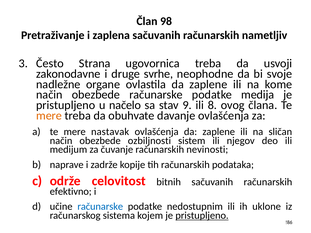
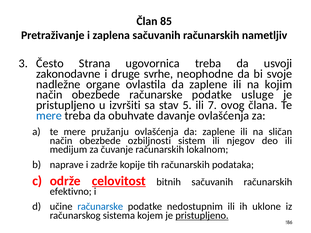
98: 98 -> 85
kome: kome -> kojim
medija: medija -> usluge
načelo: načelo -> izvršiti
9: 9 -> 5
8: 8 -> 7
mere at (49, 116) colour: orange -> blue
nastavak: nastavak -> pružanju
nevinosti: nevinosti -> lokalnom
celovitost underline: none -> present
